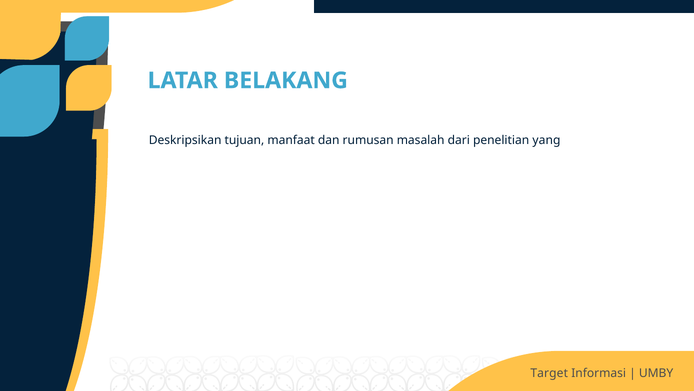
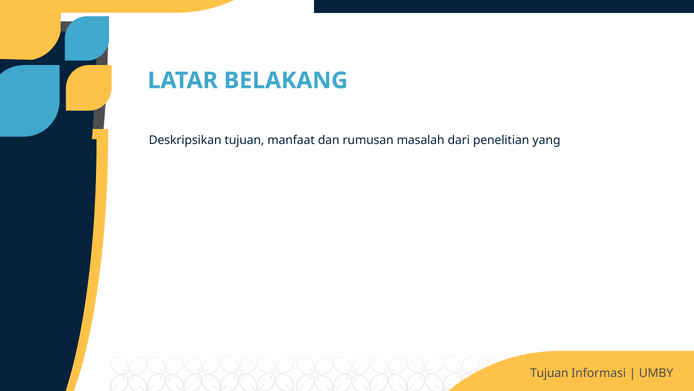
Target at (549, 373): Target -> Tujuan
